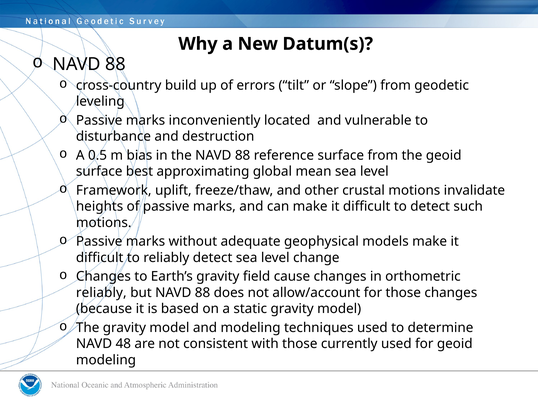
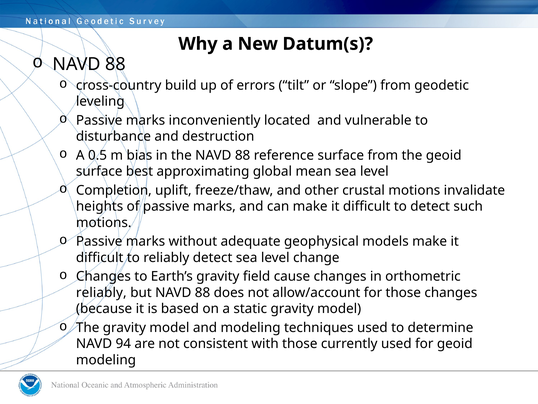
Framework: Framework -> Completion
48: 48 -> 94
